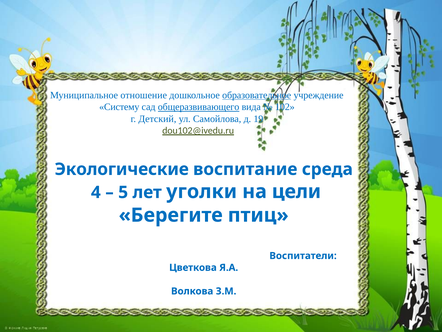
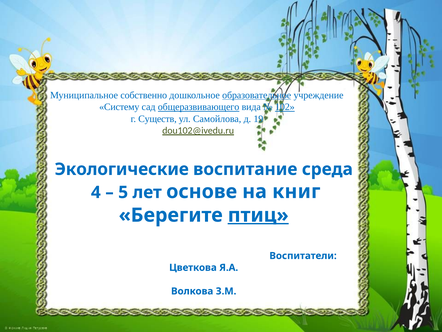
отношение: отношение -> собственно
102 underline: none -> present
Детский: Детский -> Существ
уголки: уголки -> основе
цели: цели -> книг
птиц underline: none -> present
